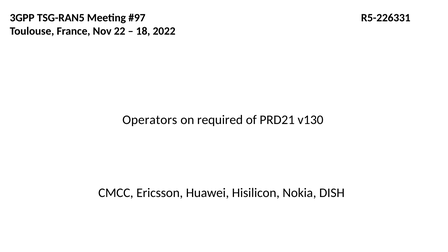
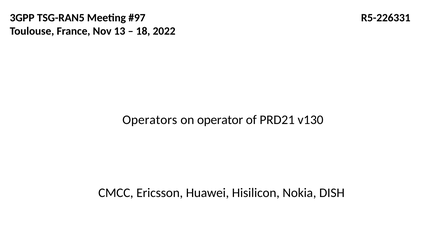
22: 22 -> 13
required: required -> operator
